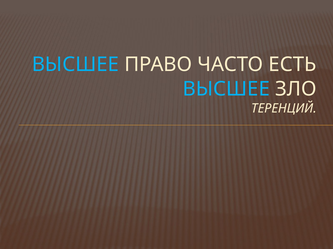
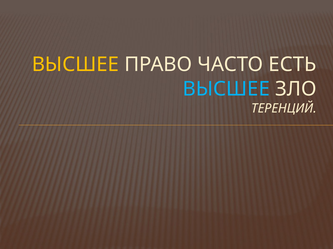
ВЫСШЕЕ at (75, 65) colour: light blue -> yellow
